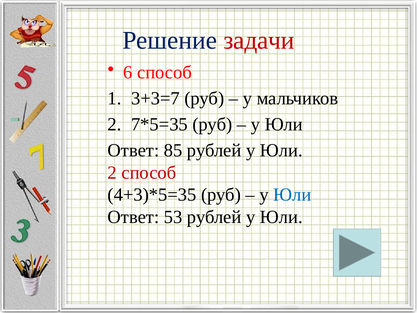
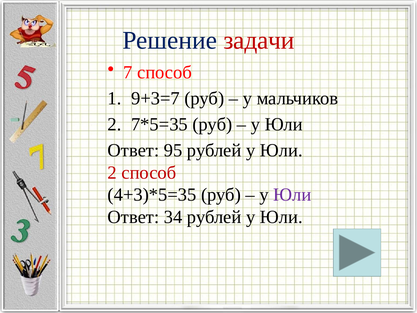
6: 6 -> 7
3+3=7: 3+3=7 -> 9+3=7
85: 85 -> 95
Юли at (292, 195) colour: blue -> purple
53: 53 -> 34
